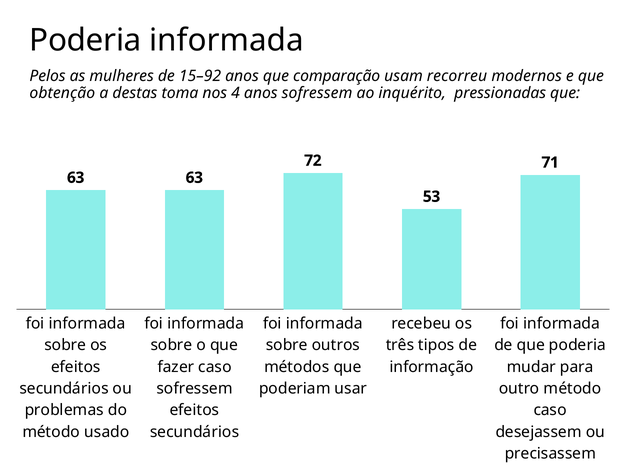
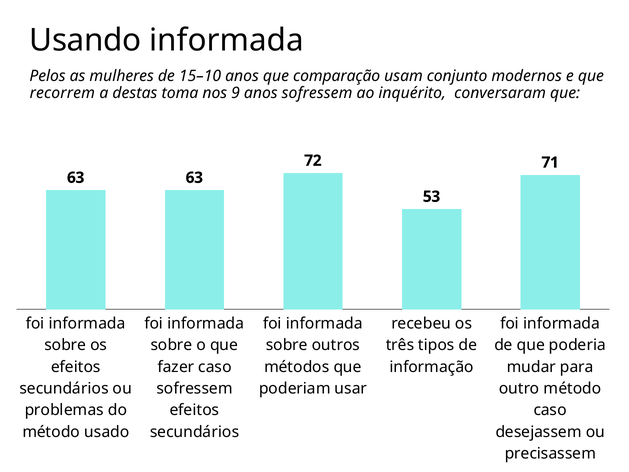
Poderia at (85, 40): Poderia -> Usando
15–92: 15–92 -> 15–10
recorreu: recorreu -> conjunto
obtenção: obtenção -> recorrem
4: 4 -> 9
pressionadas: pressionadas -> conversaram
